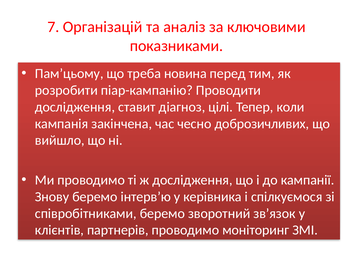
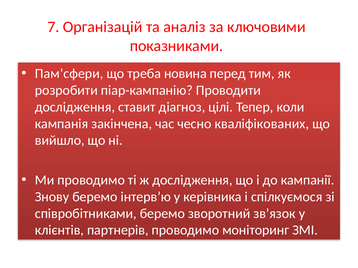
Пам’цьому: Пам’цьому -> Пам’сфери
доброзичливих: доброзичливих -> кваліфікованих
